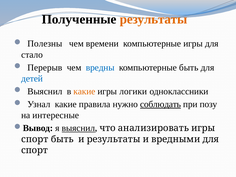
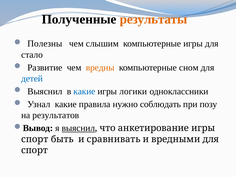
времени: времени -> слышим
Перерыв: Перерыв -> Развитие
вредны colour: blue -> orange
компьютерные быть: быть -> сном
какие at (84, 91) colour: orange -> blue
соблюдать underline: present -> none
интересные: интересные -> результатов
анализировать: анализировать -> анкетирование
и результаты: результаты -> сравнивать
